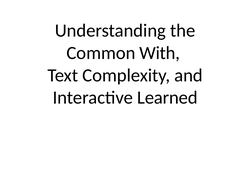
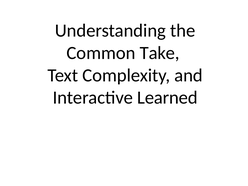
With: With -> Take
